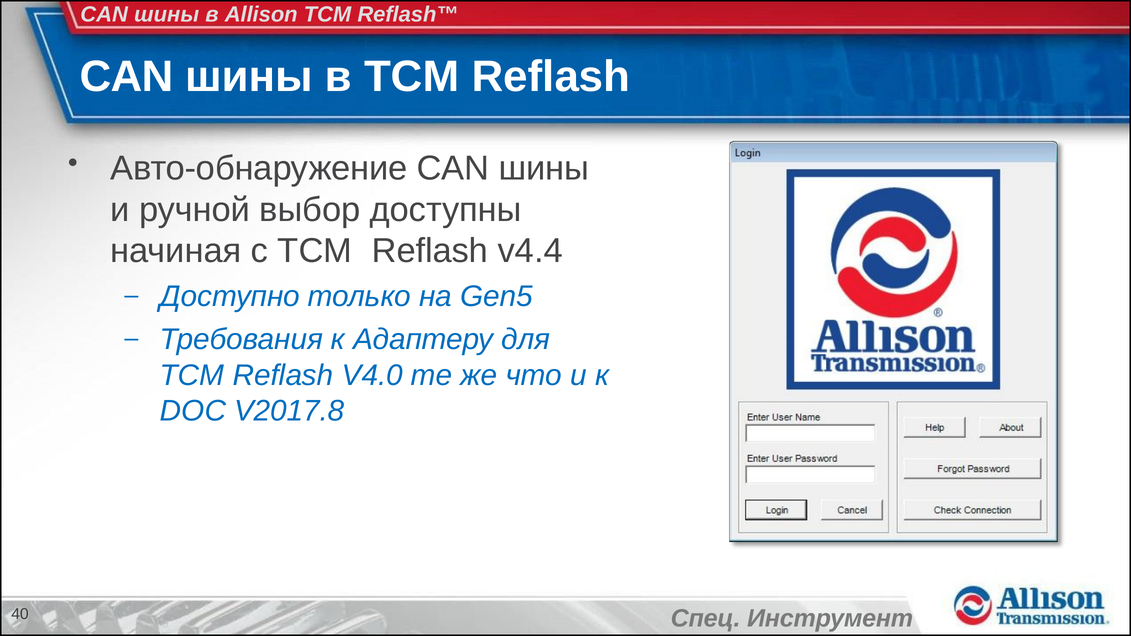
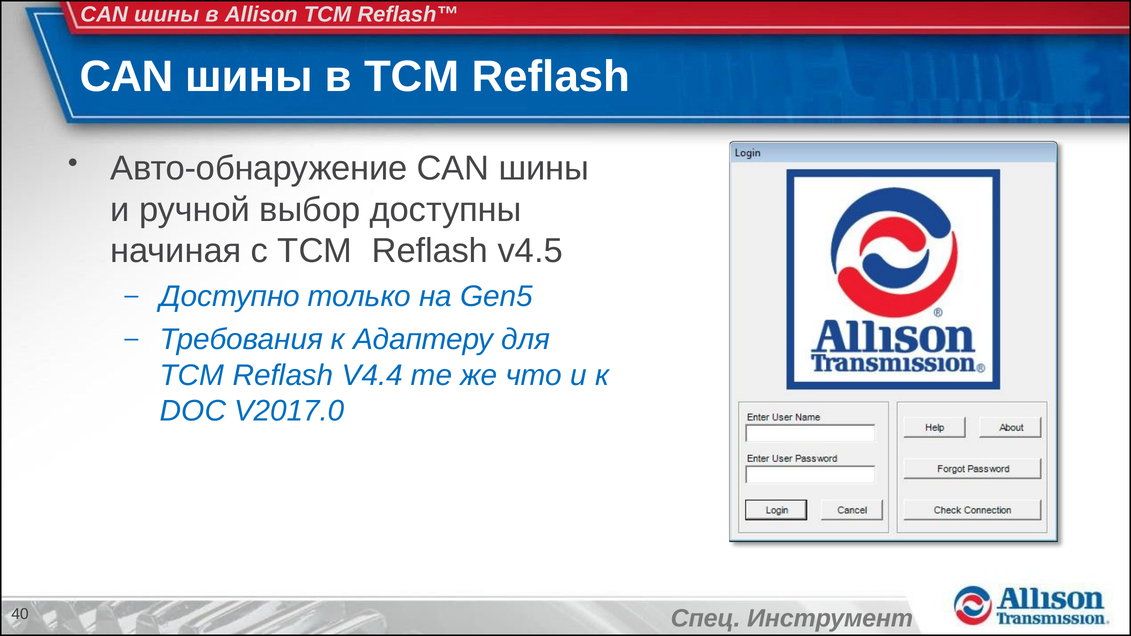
v4.4: v4.4 -> v4.5
V4.0: V4.0 -> V4.4
V2017.8: V2017.8 -> V2017.0
